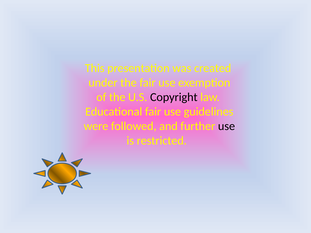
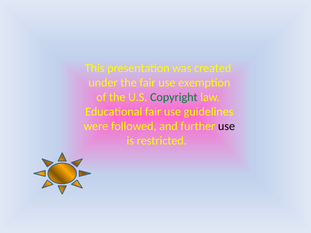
Copyright colour: black -> green
